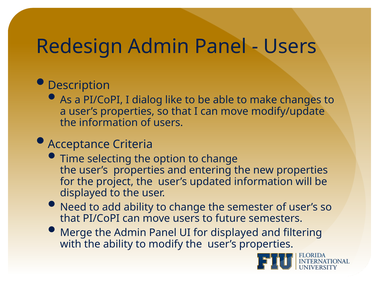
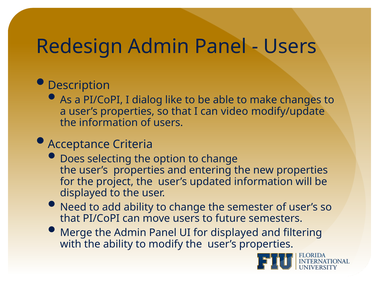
I can move: move -> video
Time: Time -> Does
